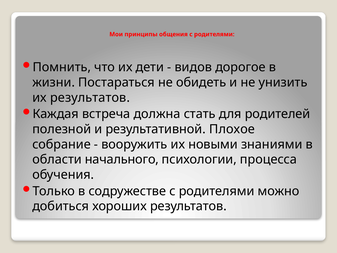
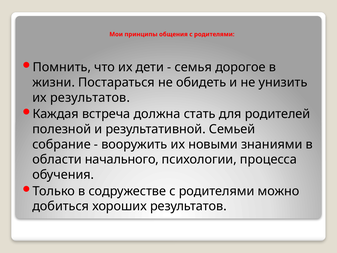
видов: видов -> семья
Плохое: Плохое -> Семьей
